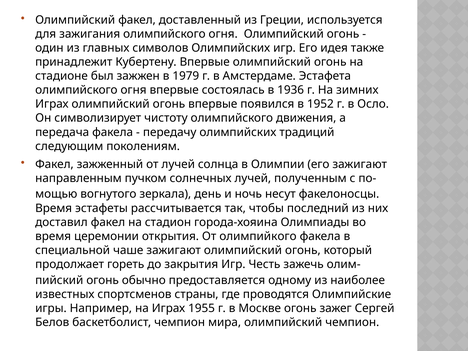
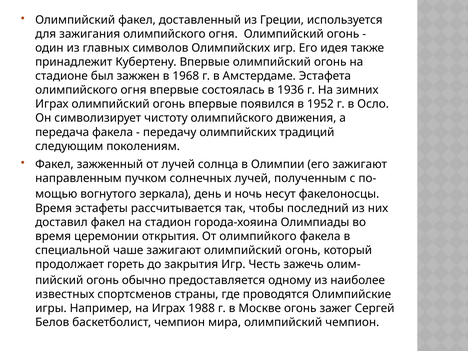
1979: 1979 -> 1968
1955: 1955 -> 1988
